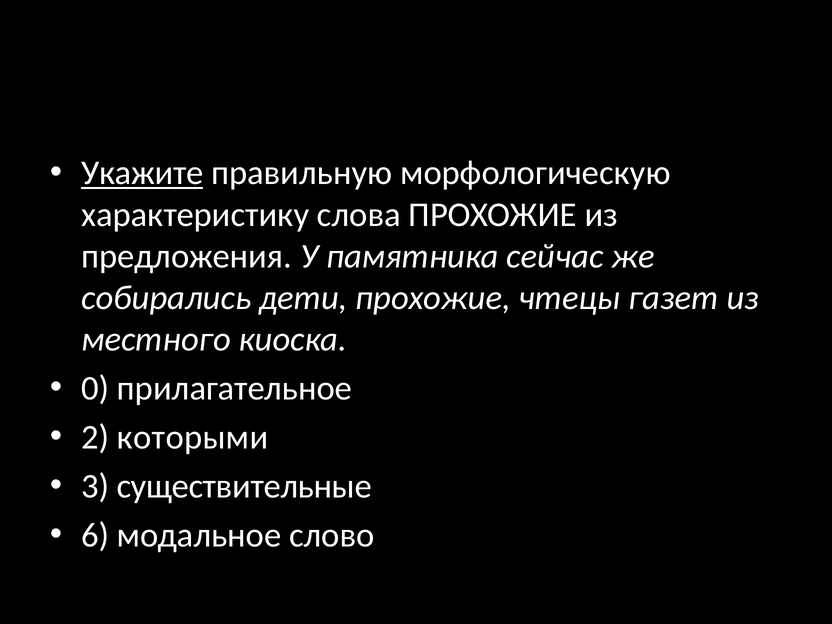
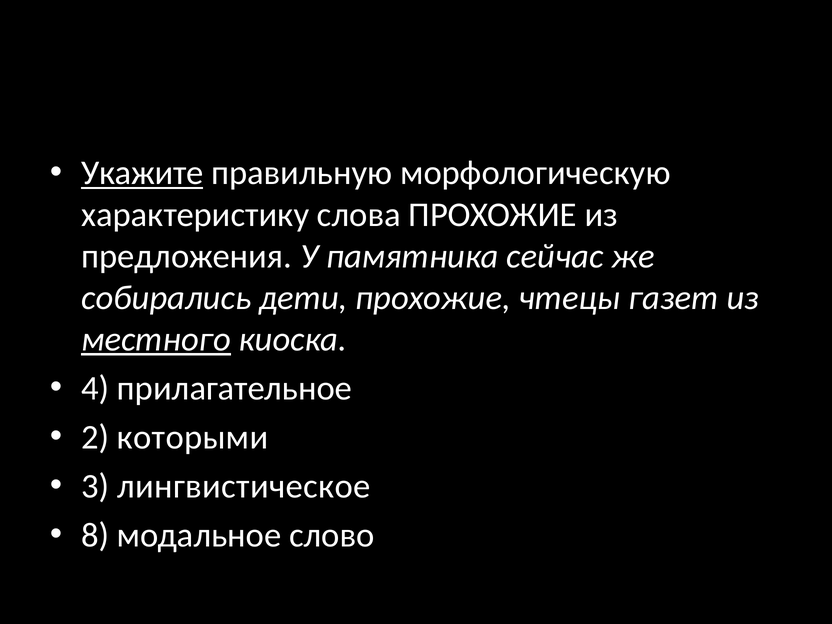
местного underline: none -> present
0: 0 -> 4
существительные: существительные -> лингвистическое
6: 6 -> 8
